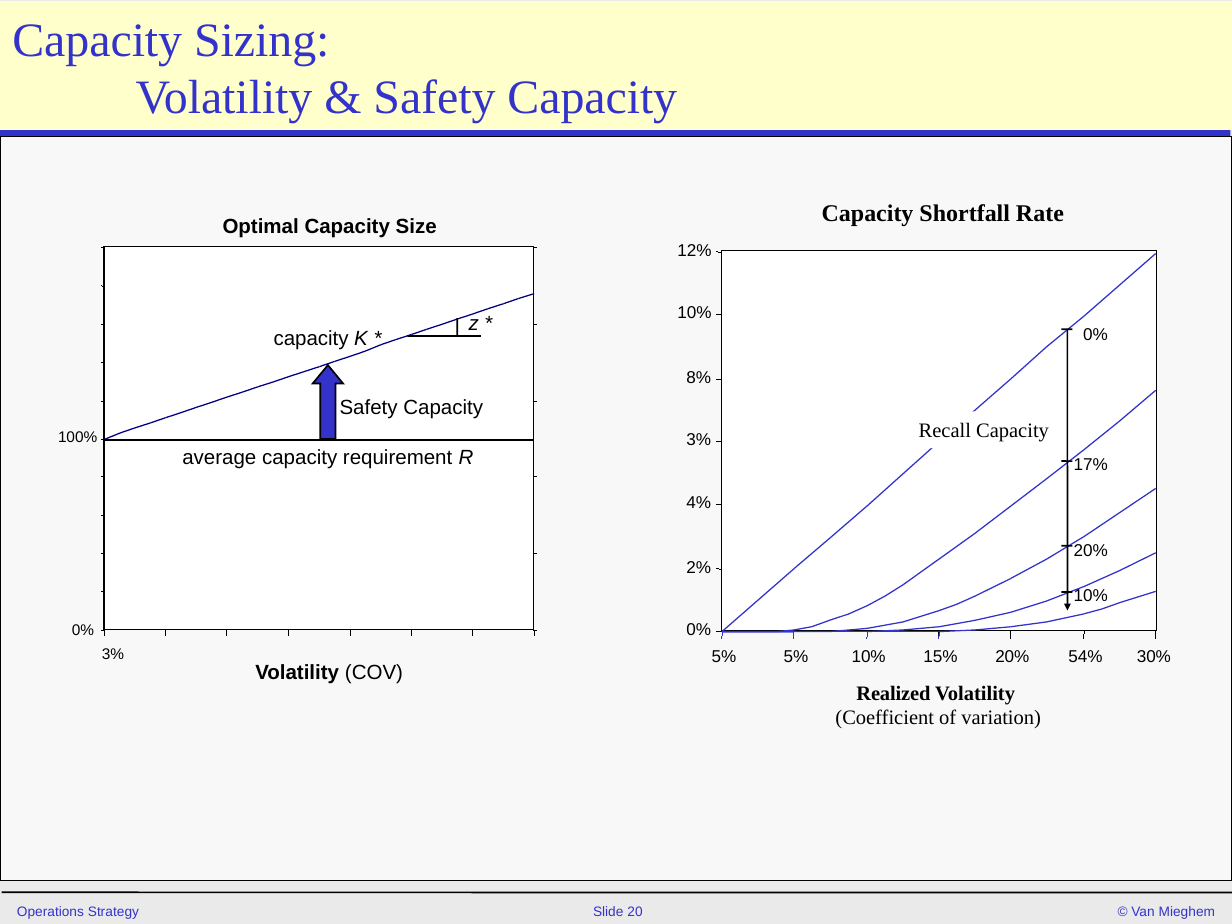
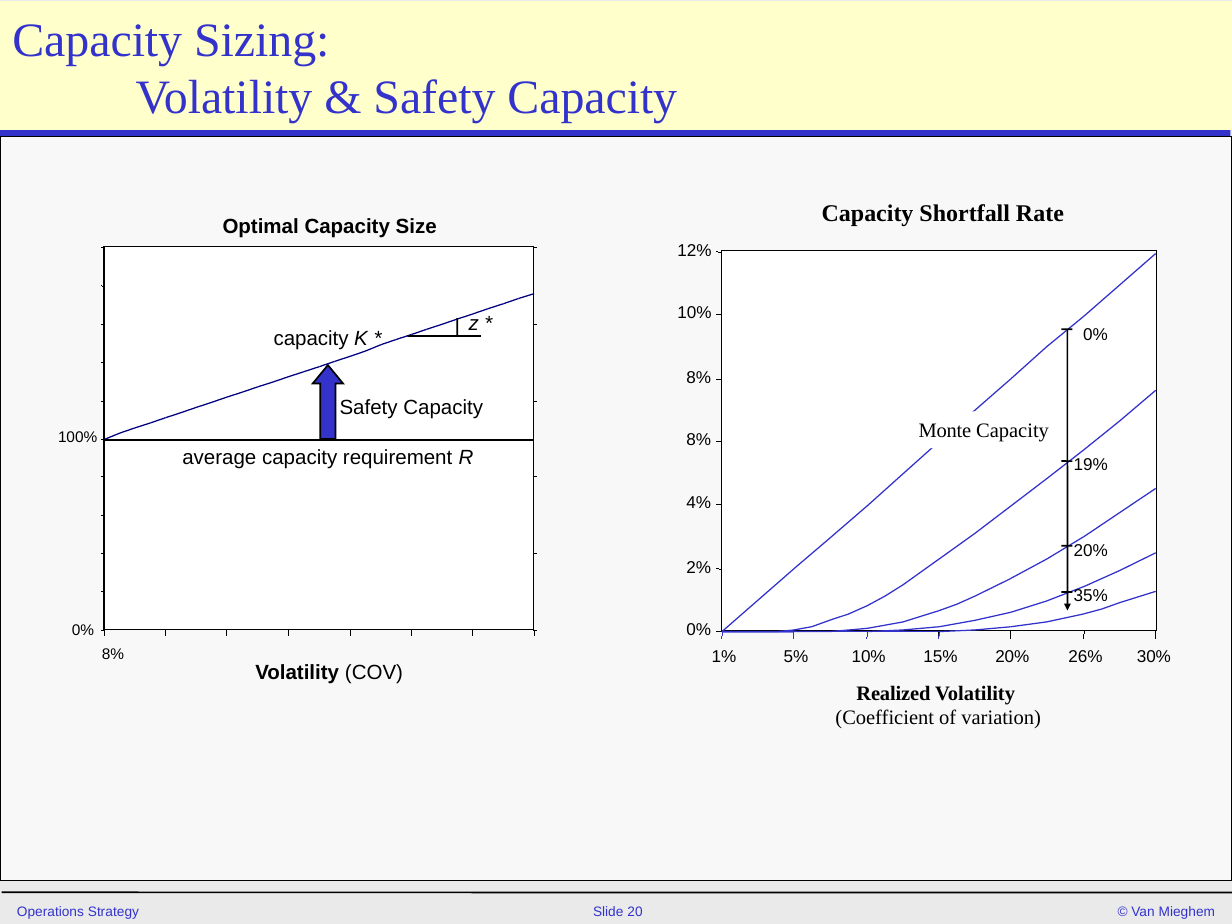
Recall: Recall -> Monte
3% at (699, 440): 3% -> 8%
17%: 17% -> 19%
10% at (1091, 596): 10% -> 35%
3% at (113, 655): 3% -> 8%
5% at (724, 657): 5% -> 1%
54%: 54% -> 26%
